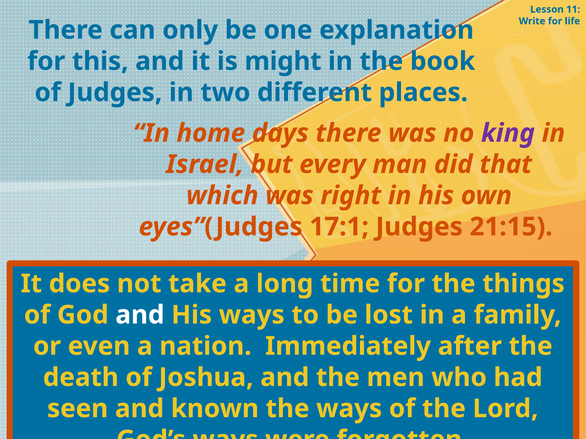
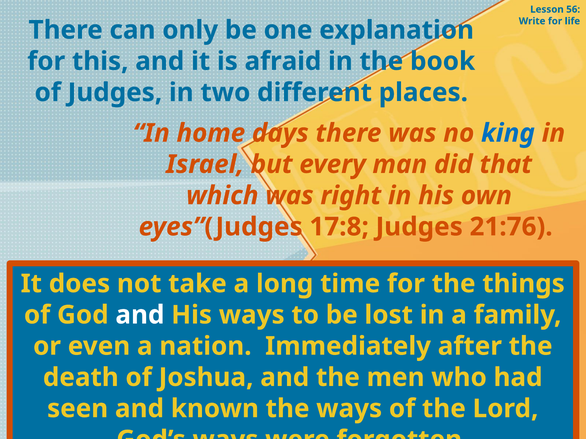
11: 11 -> 56
might: might -> afraid
king colour: purple -> blue
17:1: 17:1 -> 17:8
21:15: 21:15 -> 21:76
